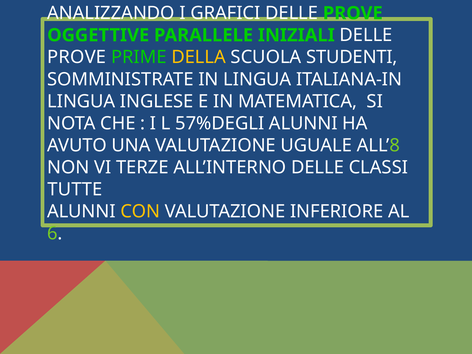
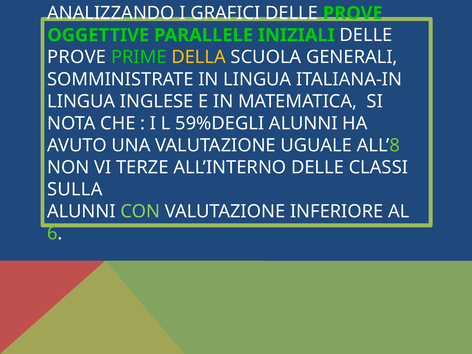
STUDENTI: STUDENTI -> GENERALI
57%DEGLI: 57%DEGLI -> 59%DEGLI
TUTTE: TUTTE -> SULLA
CON colour: yellow -> light green
